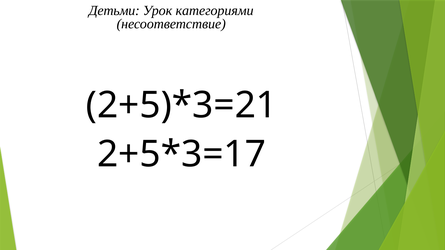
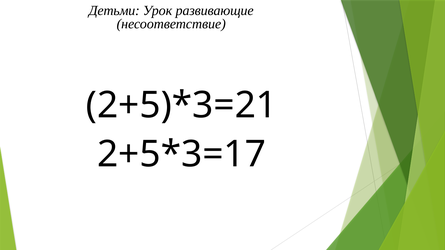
категориями: категориями -> развивающие
